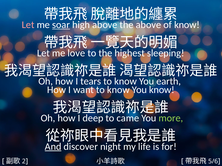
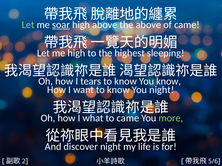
Let at (28, 25) colour: pink -> light green
of know: know -> came
me love: love -> high
You earth: earth -> know
You know: know -> night
deep: deep -> what
And underline: present -> none
